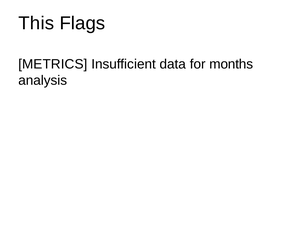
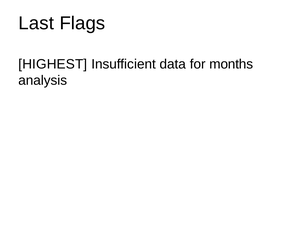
This: This -> Last
METRICS: METRICS -> HIGHEST
